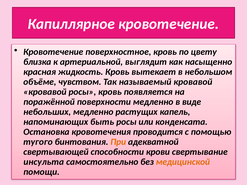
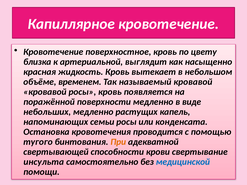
чувством: чувством -> временем
быть: быть -> семьи
медицинской colour: orange -> blue
